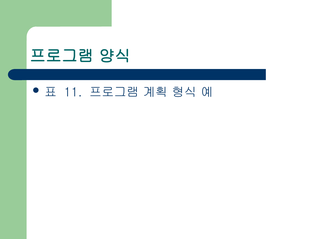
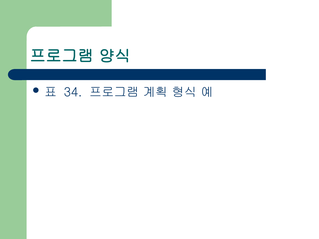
11: 11 -> 34
